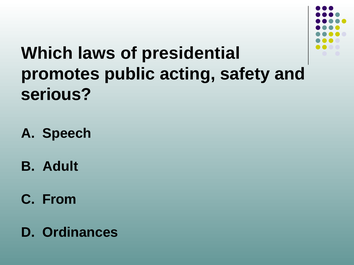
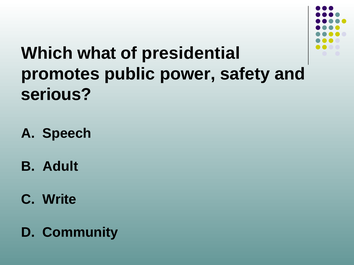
laws: laws -> what
acting: acting -> power
From: From -> Write
Ordinances: Ordinances -> Community
